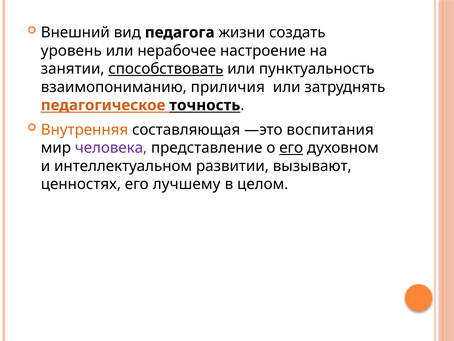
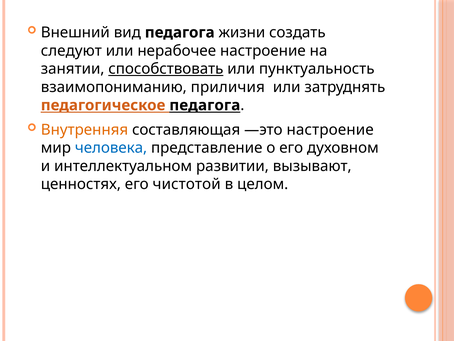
уровень: уровень -> следуют
педагогическое точность: точность -> педагога
—это воспитания: воспитания -> настроение
человека colour: purple -> blue
его at (291, 148) underline: present -> none
лучшему: лучшему -> чистотой
